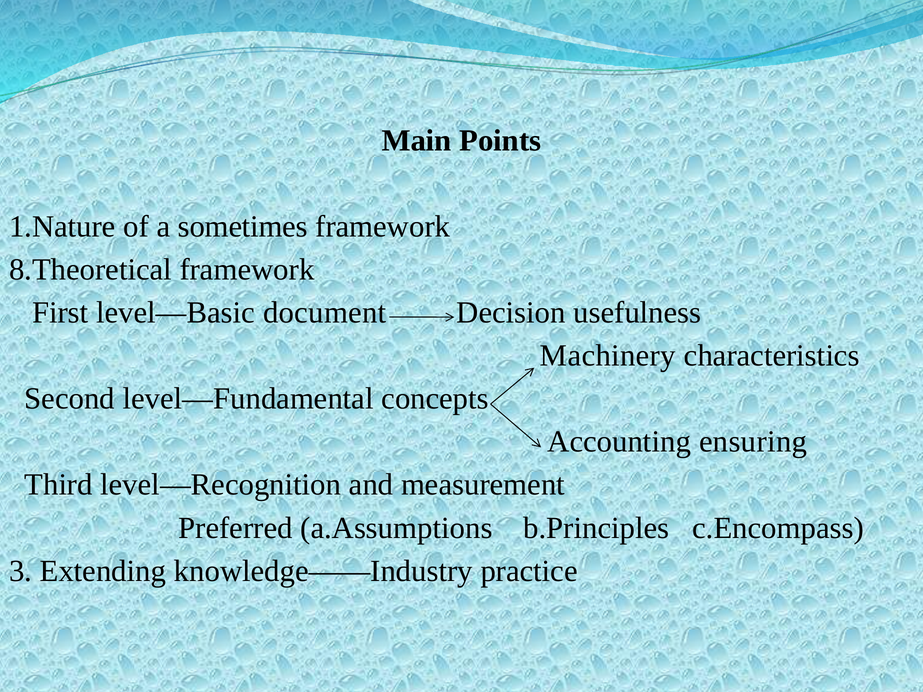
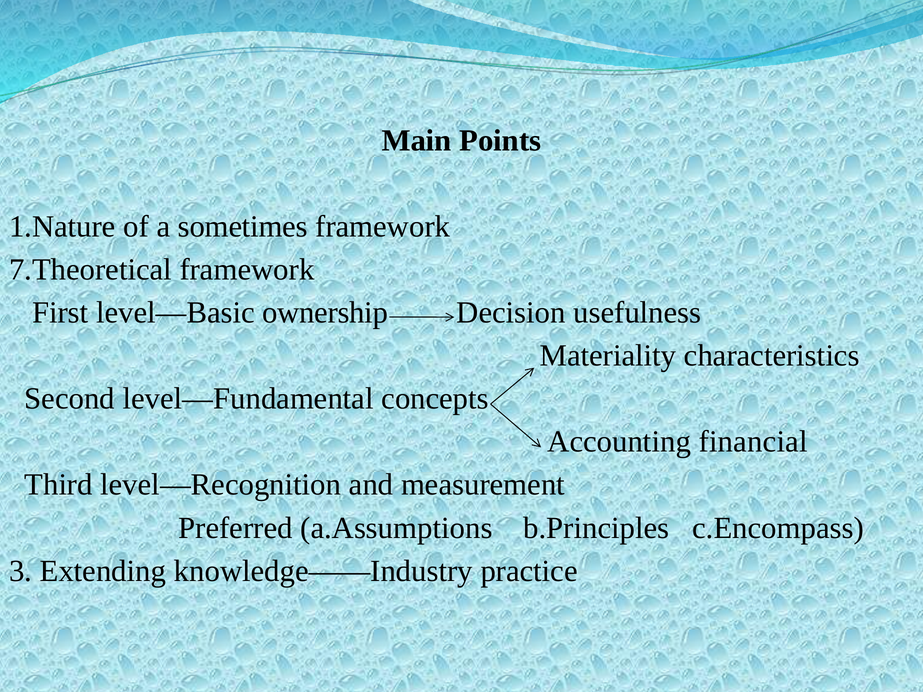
8.Theoretical: 8.Theoretical -> 7.Theoretical
document: document -> ownership
Machinery: Machinery -> Materiality
ensuring: ensuring -> financial
